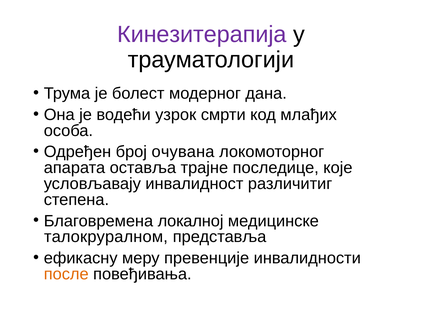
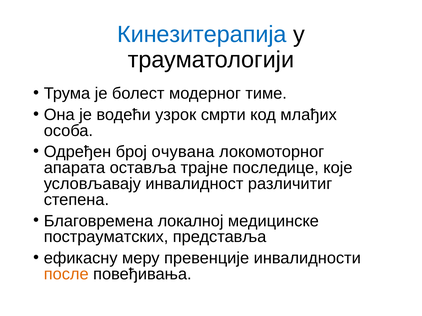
Кинезитерапија colour: purple -> blue
дана: дана -> тиме
талокруралном: талокруралном -> пострауматских
